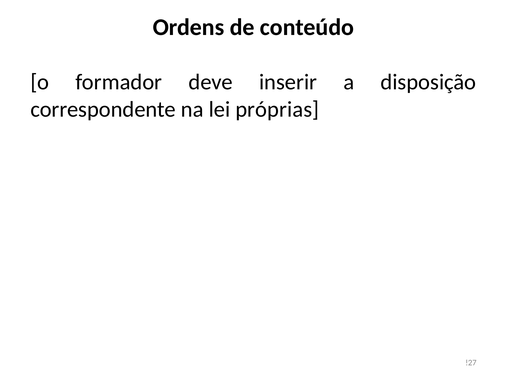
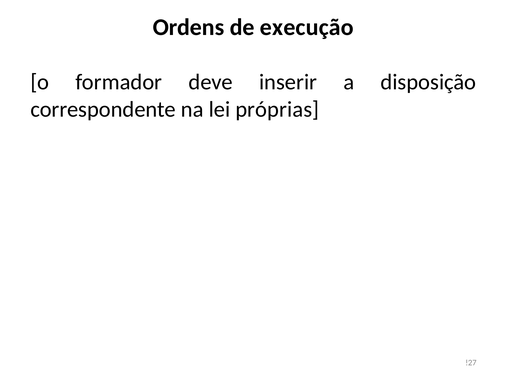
conteúdo: conteúdo -> execução
